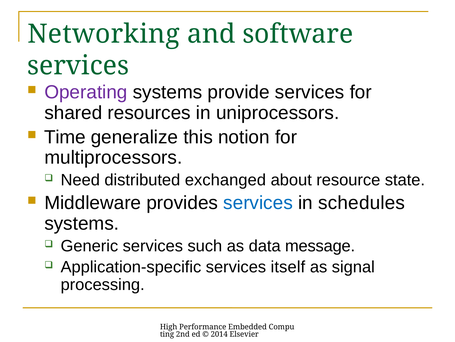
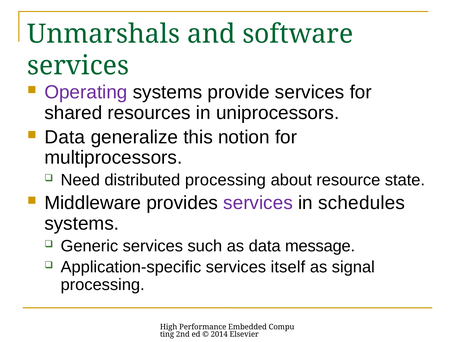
Networking: Networking -> Unmarshals
Time at (65, 137): Time -> Data
distributed exchanged: exchanged -> processing
services at (258, 203) colour: blue -> purple
